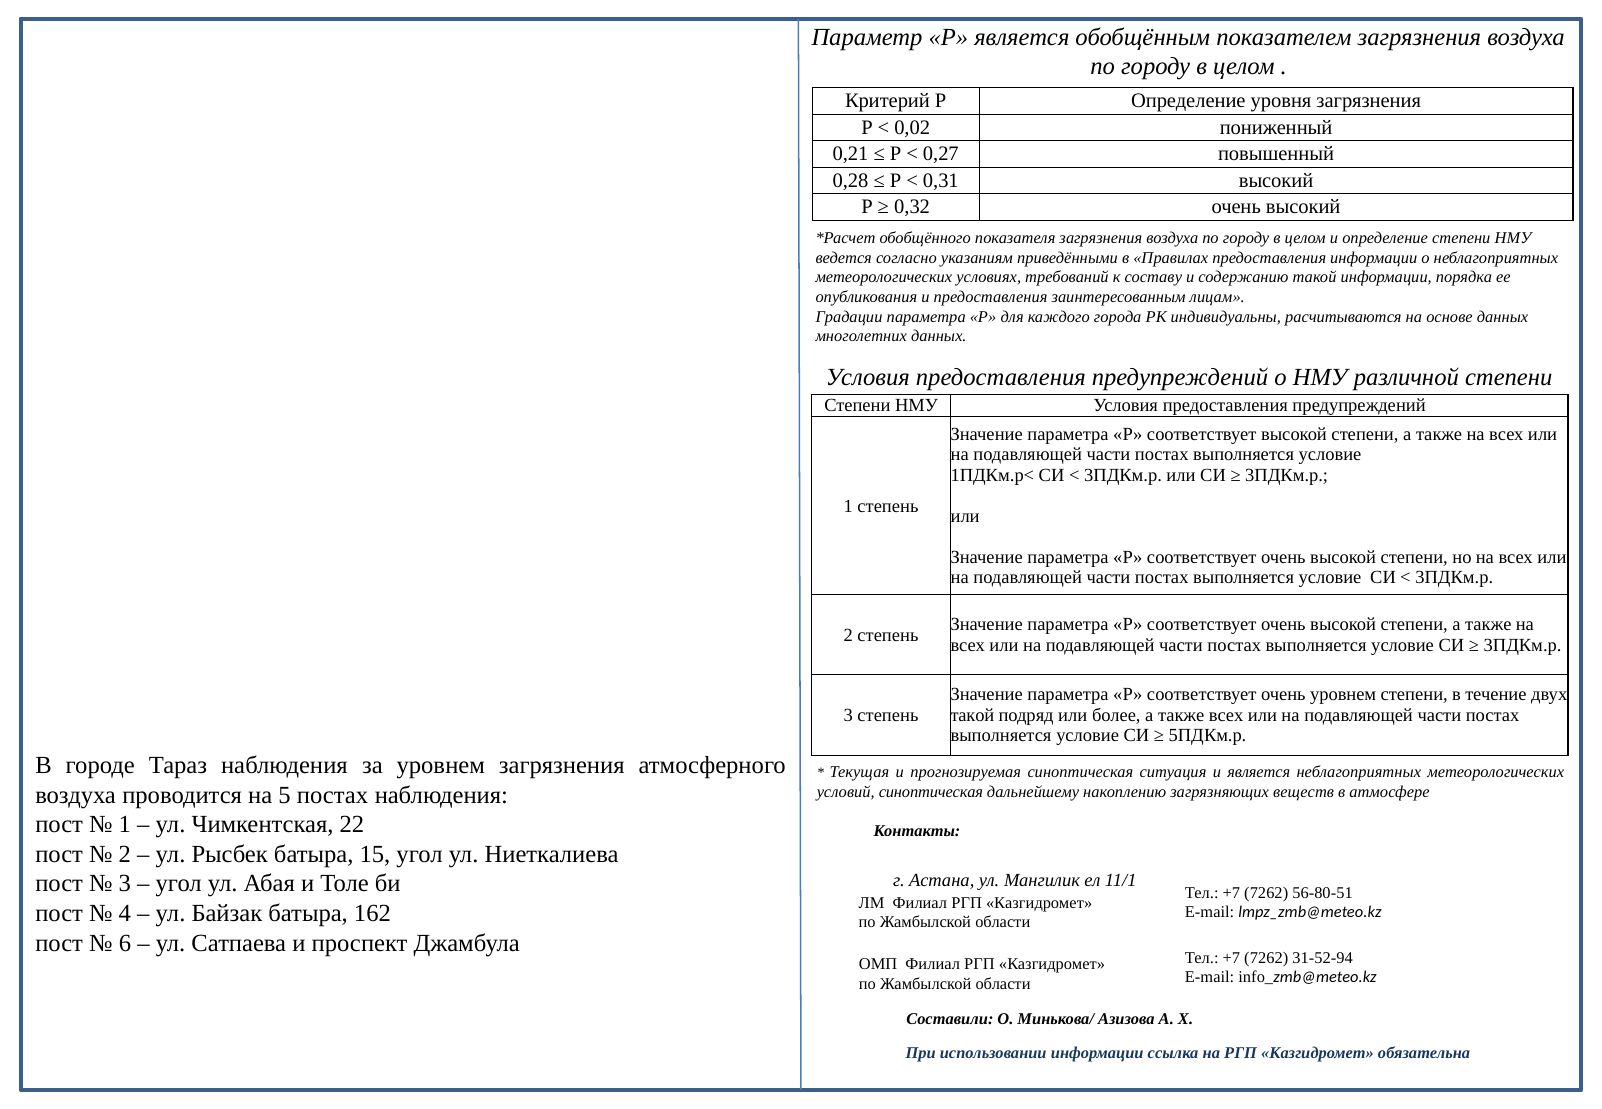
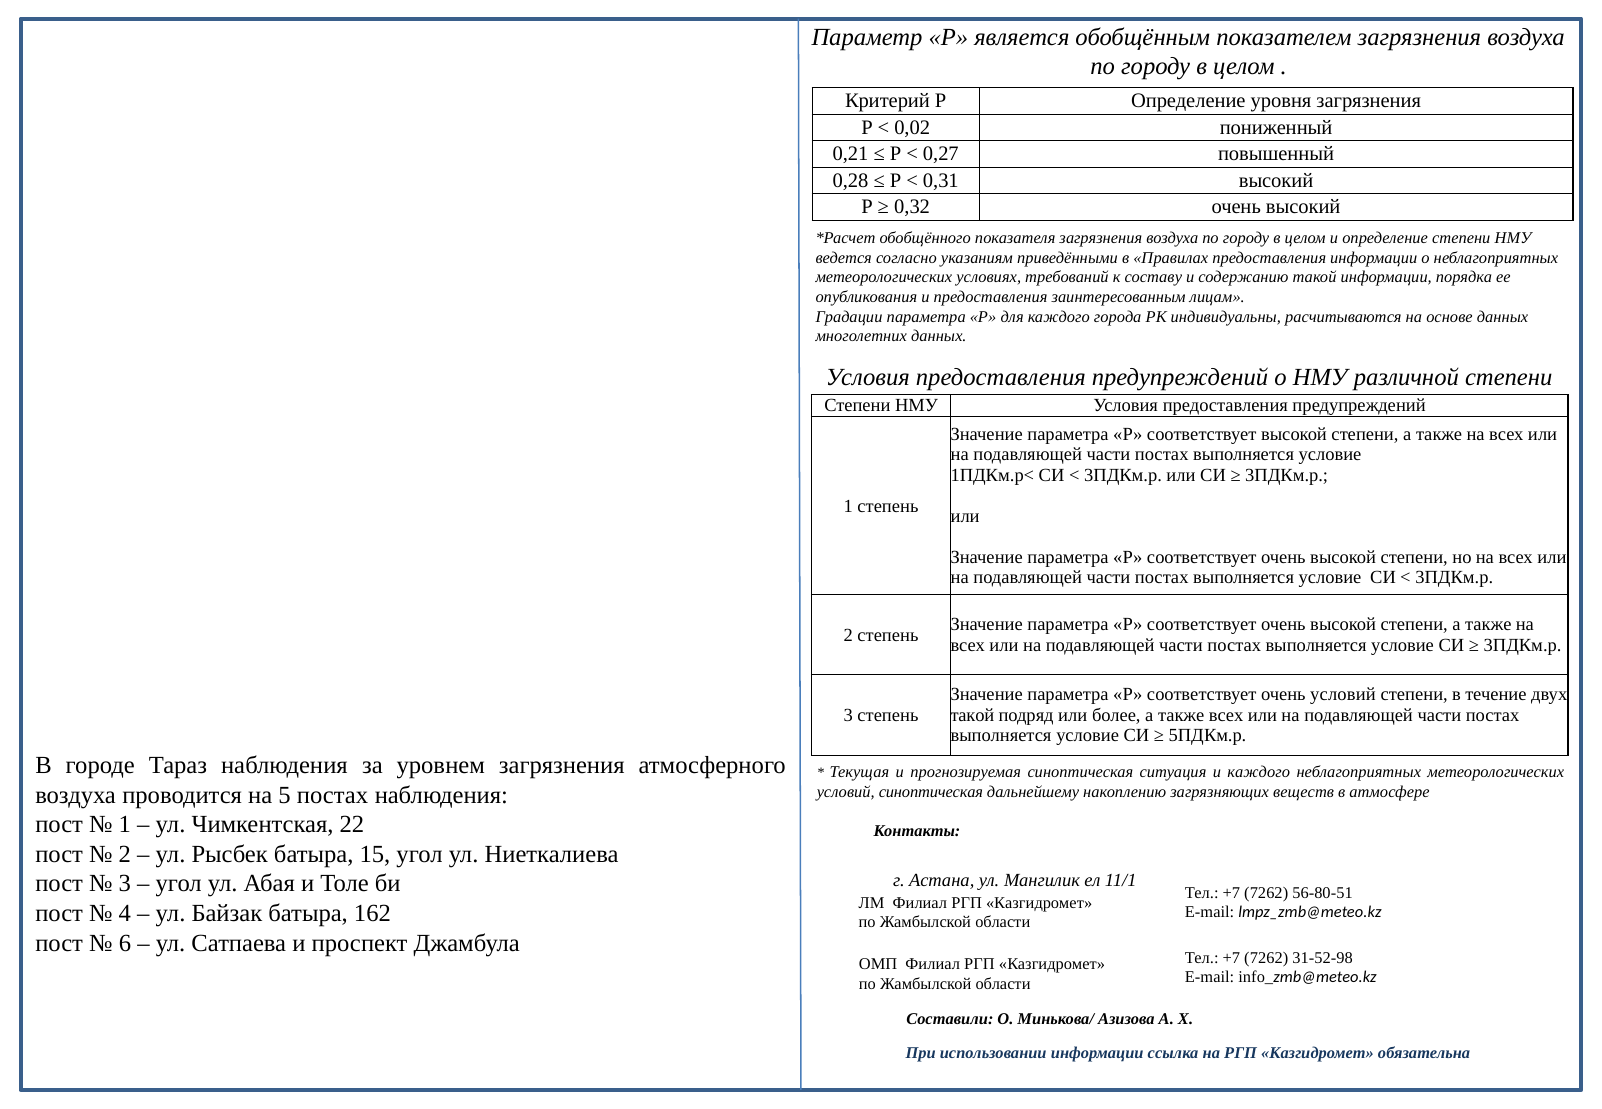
очень уровнем: уровнем -> условий
и является: является -> каждого
31-52-94: 31-52-94 -> 31-52-98
